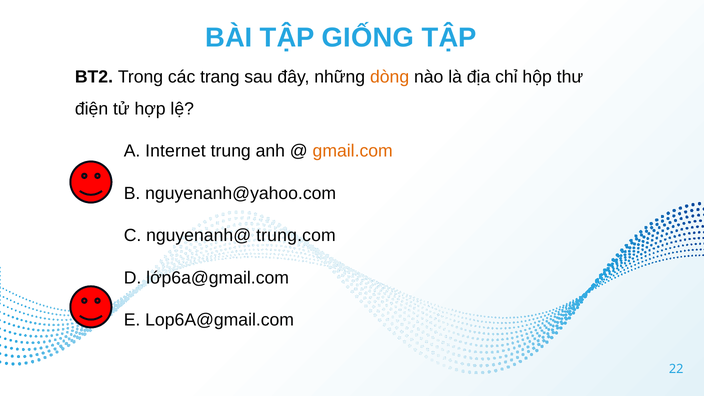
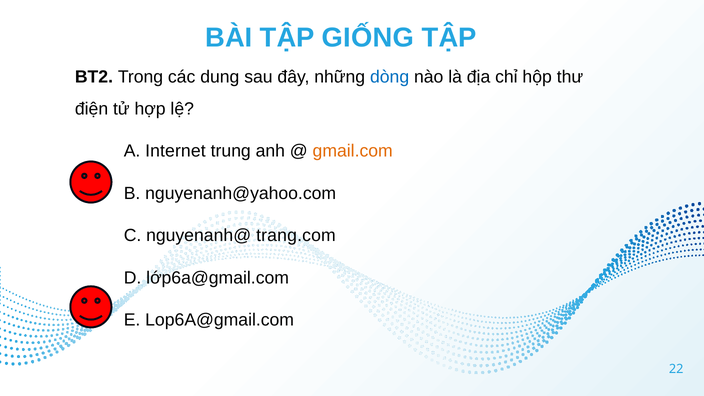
trang: trang -> dung
dòng colour: orange -> blue
trung.com: trung.com -> trang.com
